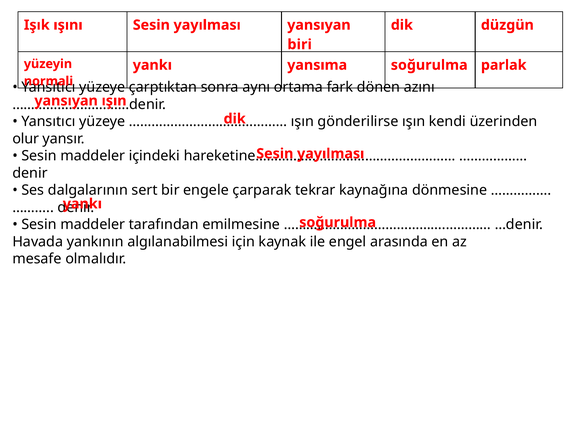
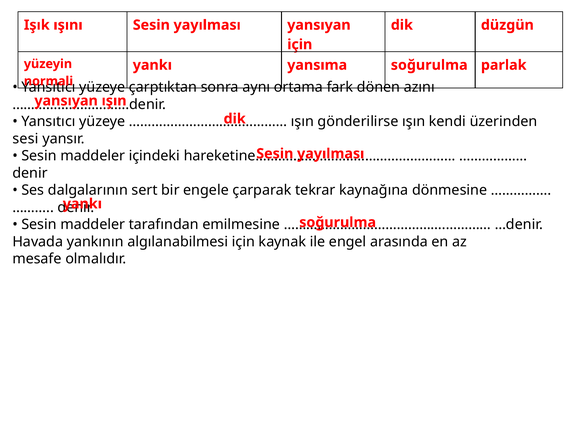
biri at (300, 44): biri -> için
olur: olur -> sesi
